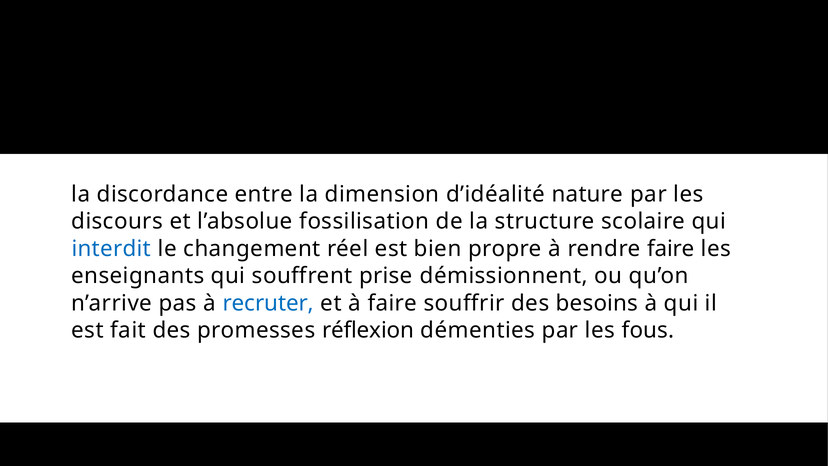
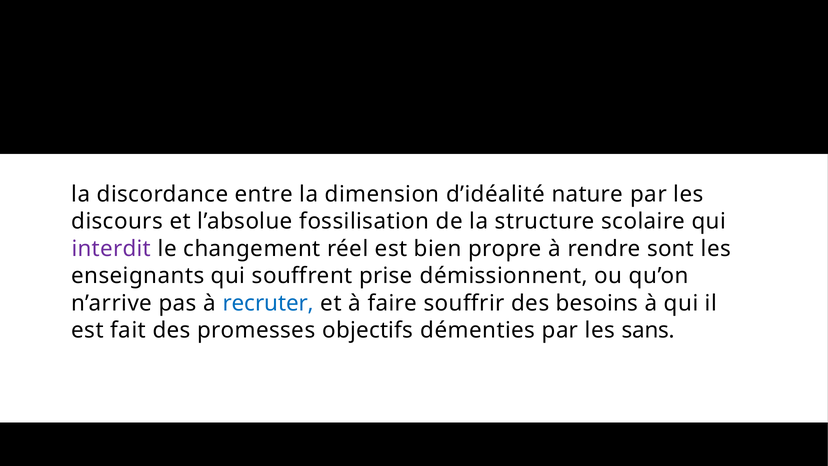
interdit colour: blue -> purple
rendre faire: faire -> sont
réflexion: réflexion -> objectifs
fous: fous -> sans
